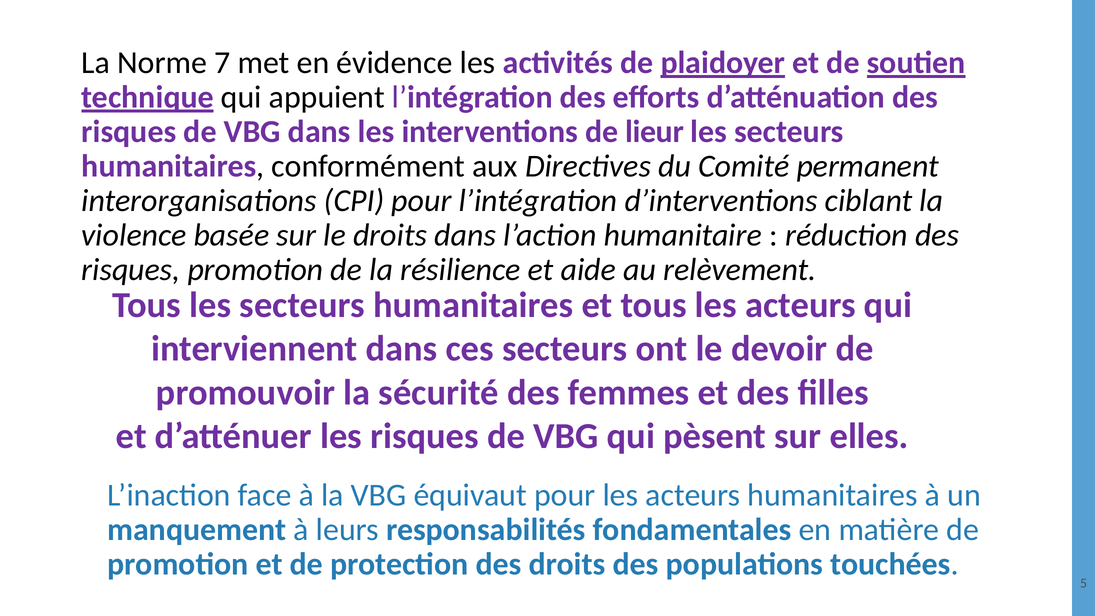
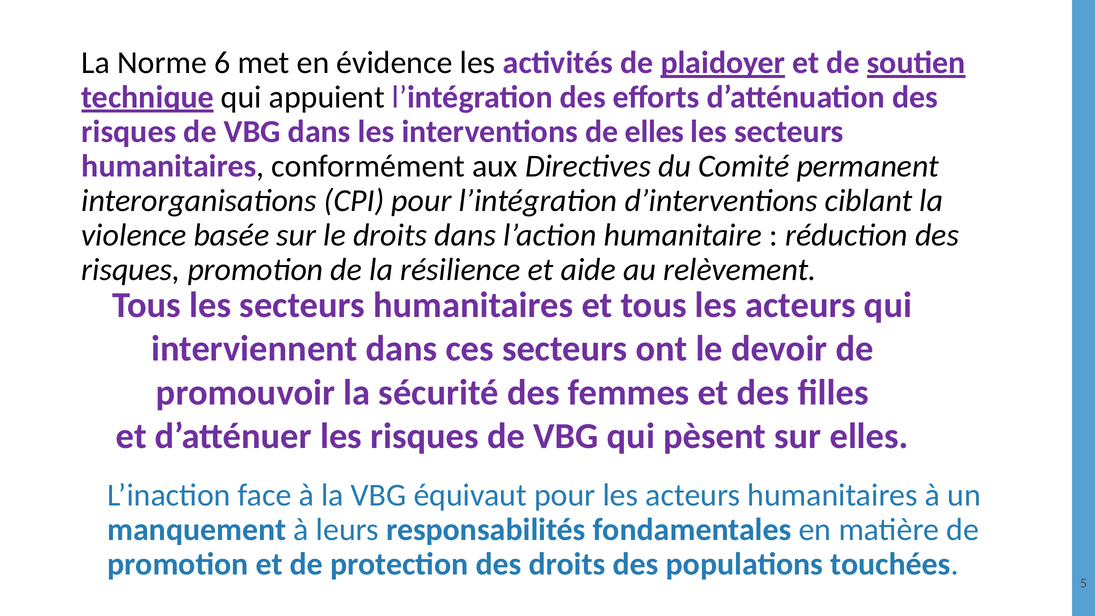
7: 7 -> 6
de lieur: lieur -> elles
